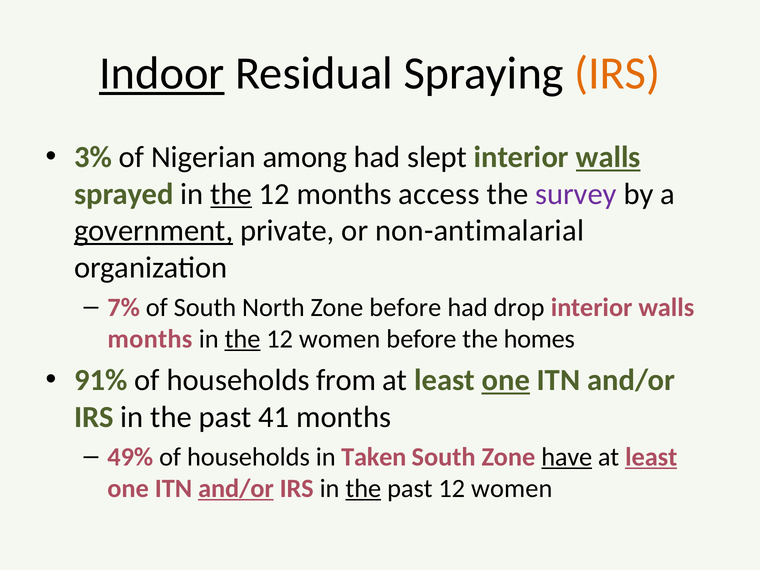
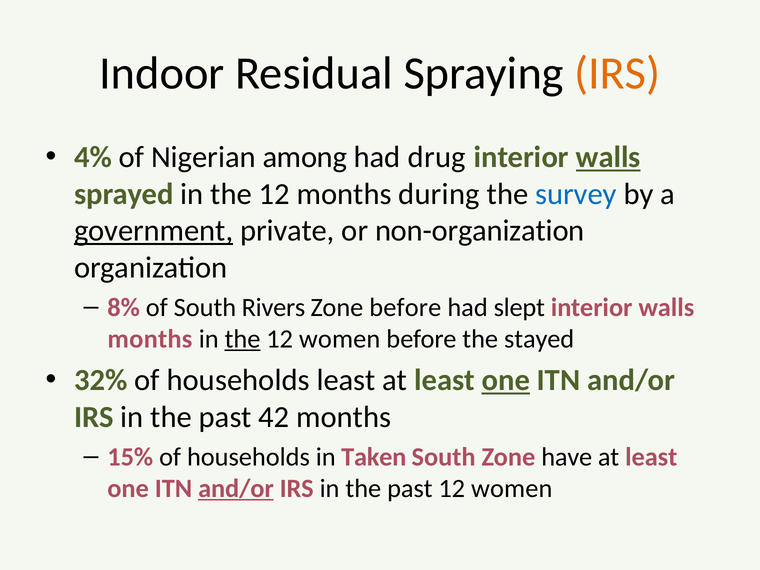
Indoor underline: present -> none
3%: 3% -> 4%
slept: slept -> drug
the at (231, 194) underline: present -> none
access: access -> during
survey colour: purple -> blue
non-antimalarial: non-antimalarial -> non-organization
7%: 7% -> 8%
North: North -> Rivers
drop: drop -> slept
homes: homes -> stayed
91%: 91% -> 32%
households from: from -> least
41: 41 -> 42
49%: 49% -> 15%
have underline: present -> none
least at (651, 457) underline: present -> none
the at (363, 489) underline: present -> none
